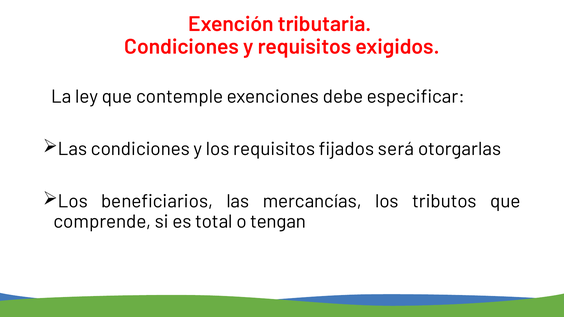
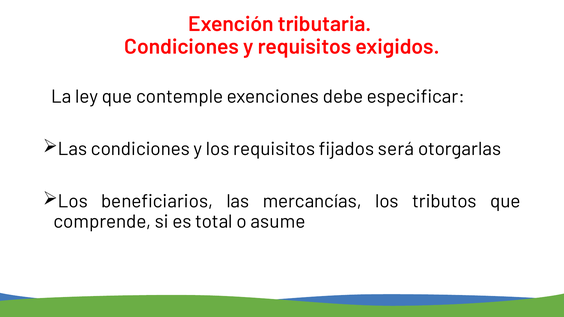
tengan: tengan -> asume
